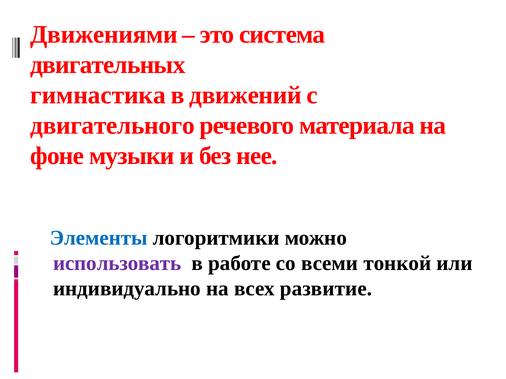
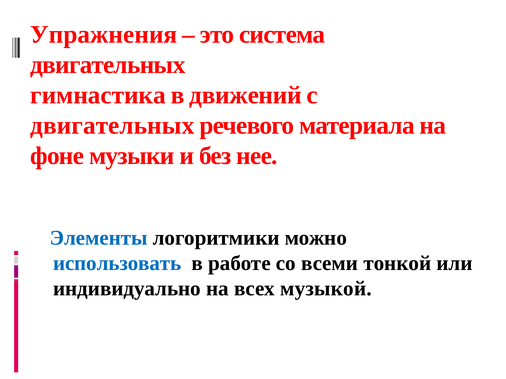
Движениями: Движениями -> Упражнения
двигательного at (112, 126): двигательного -> двигательных
использовать colour: purple -> blue
развитие: развитие -> музыкой
